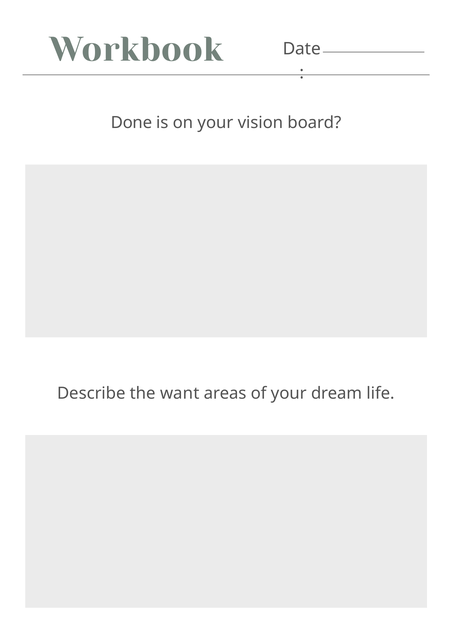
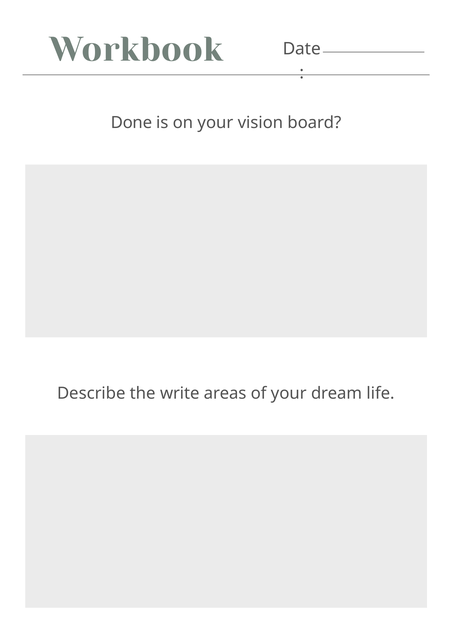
want: want -> write
